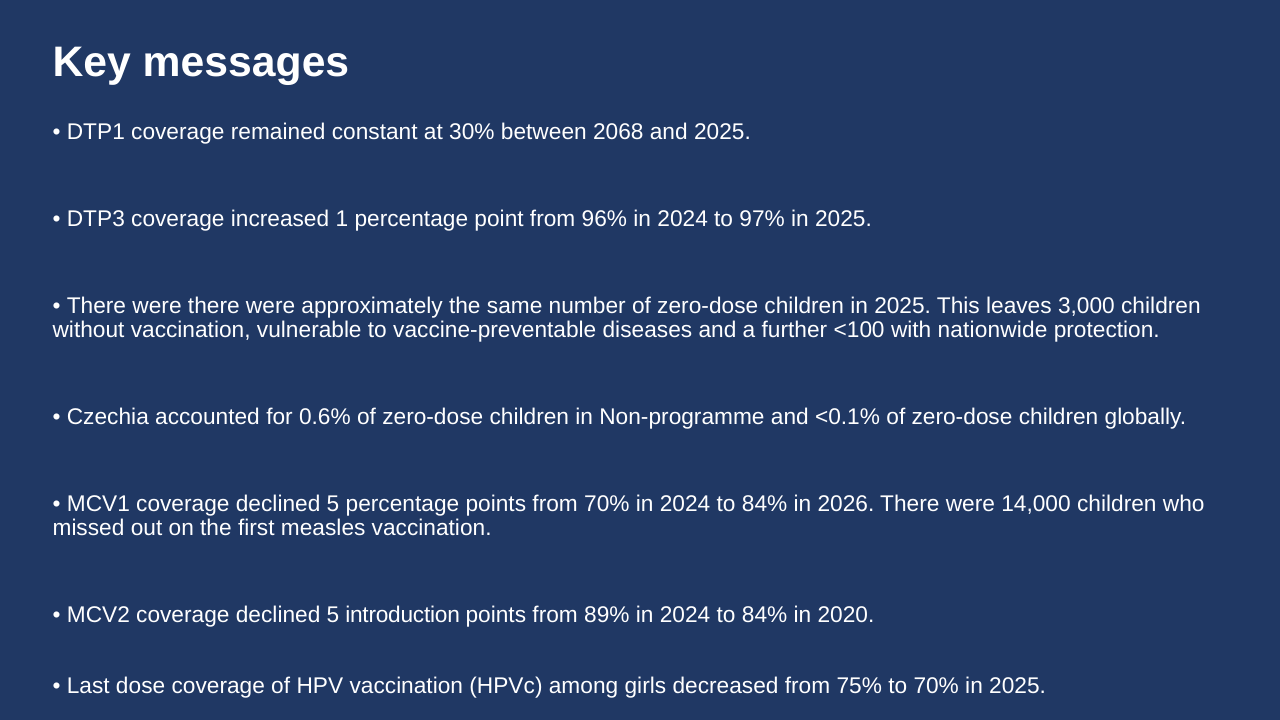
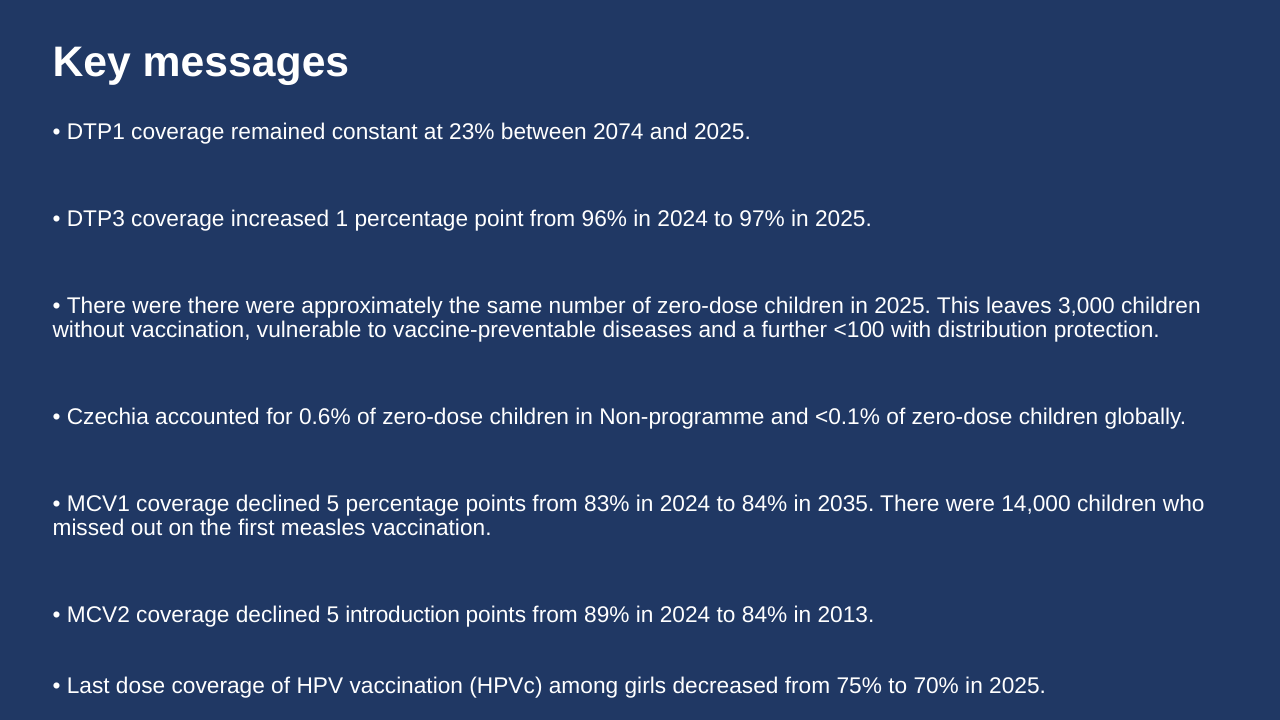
30%: 30% -> 23%
2068: 2068 -> 2074
nationwide: nationwide -> distribution
from 70%: 70% -> 83%
2026: 2026 -> 2035
2020: 2020 -> 2013
